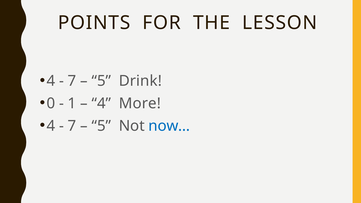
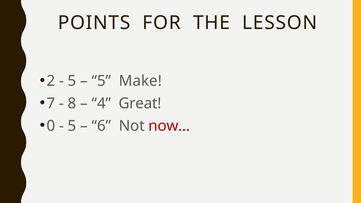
4 at (51, 81): 4 -> 2
7 at (72, 81): 7 -> 5
Drink: Drink -> Make
0: 0 -> 7
1: 1 -> 8
More: More -> Great
4 at (51, 126): 4 -> 0
7 at (72, 126): 7 -> 5
5 at (101, 126): 5 -> 6
now… colour: blue -> red
